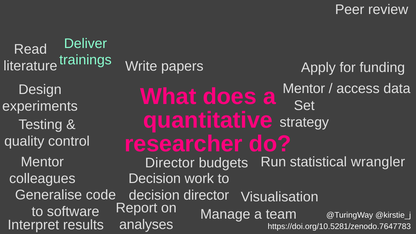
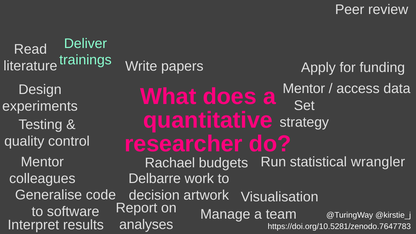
Director at (170, 163): Director -> Rachael
Decision at (155, 179): Decision -> Delbarre
decision director: director -> artwork
